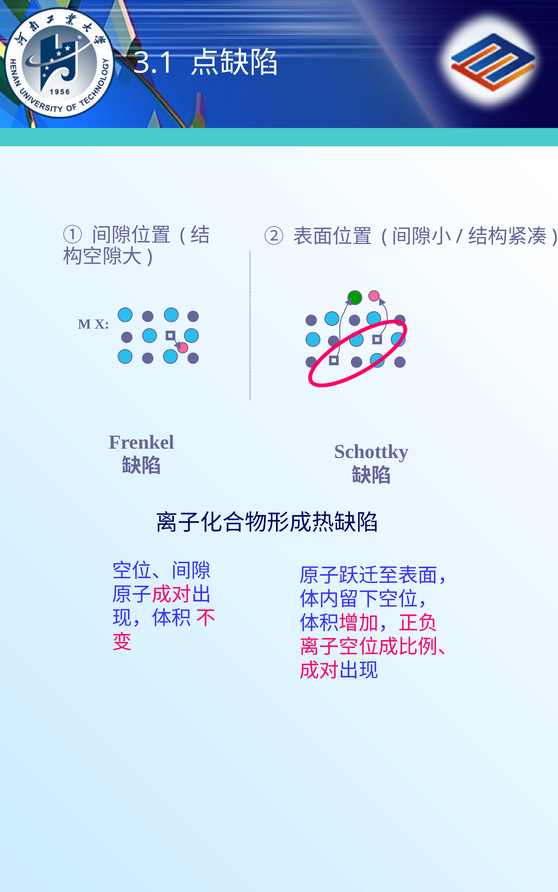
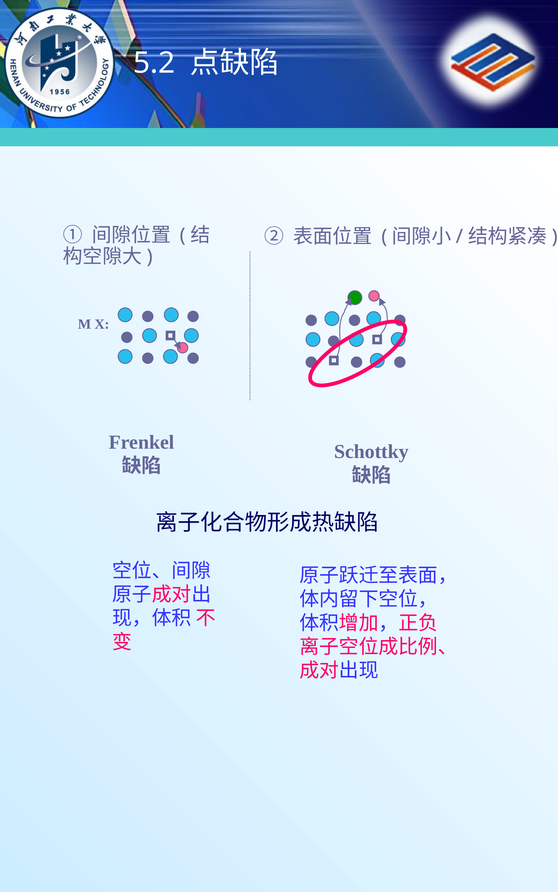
3.1: 3.1 -> 5.2
